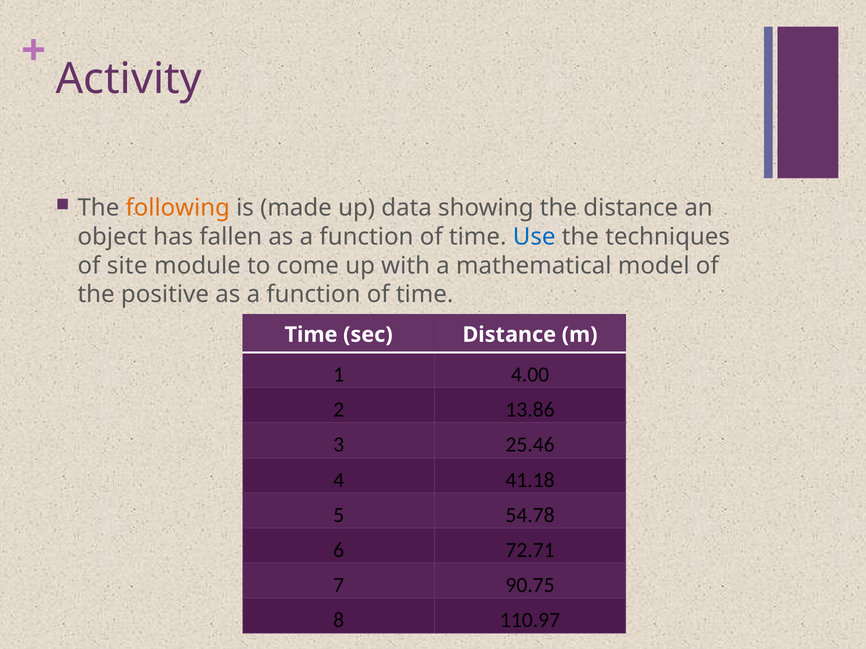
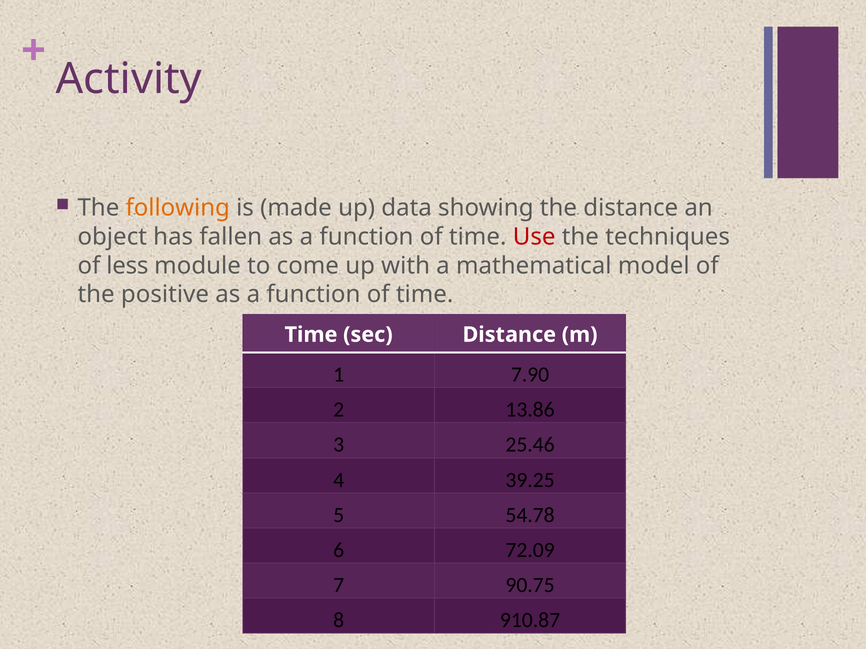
Use colour: blue -> red
site: site -> less
4.00: 4.00 -> 7.90
41.18: 41.18 -> 39.25
72.71: 72.71 -> 72.09
110.97: 110.97 -> 910.87
